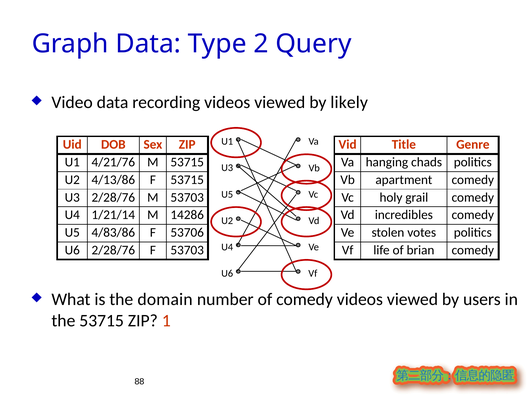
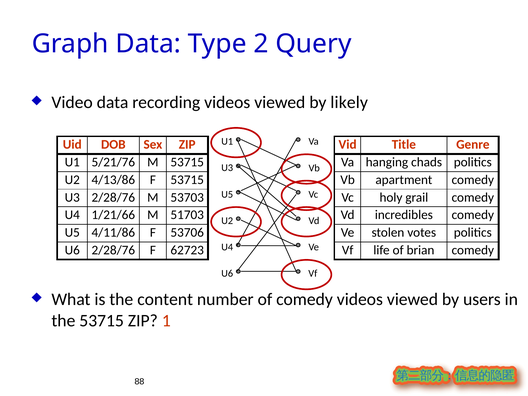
4/21/76: 4/21/76 -> 5/21/76
1/21/14: 1/21/14 -> 1/21/66
14286: 14286 -> 51703
4/83/86: 4/83/86 -> 4/11/86
F 53703: 53703 -> 62723
domain: domain -> content
